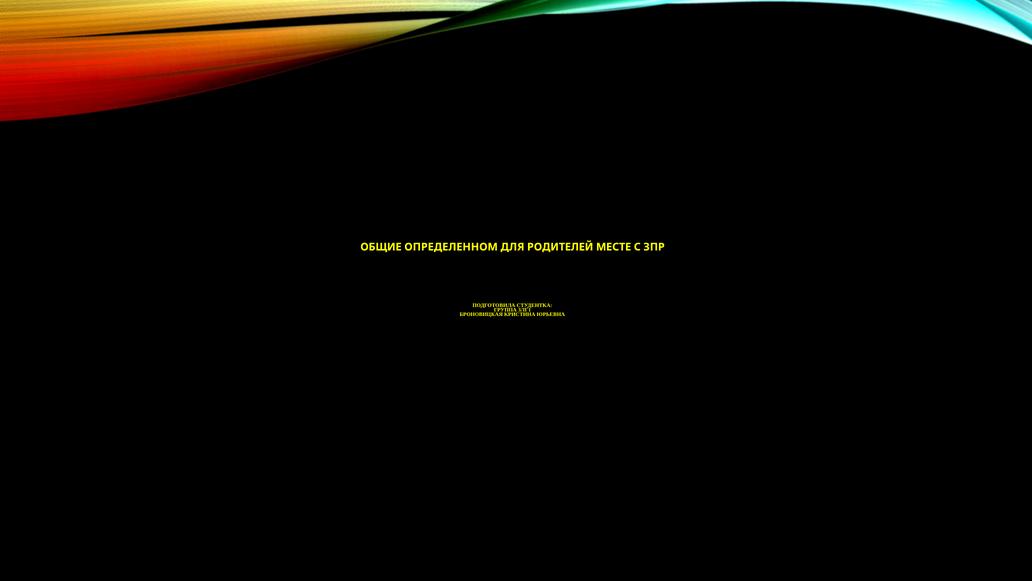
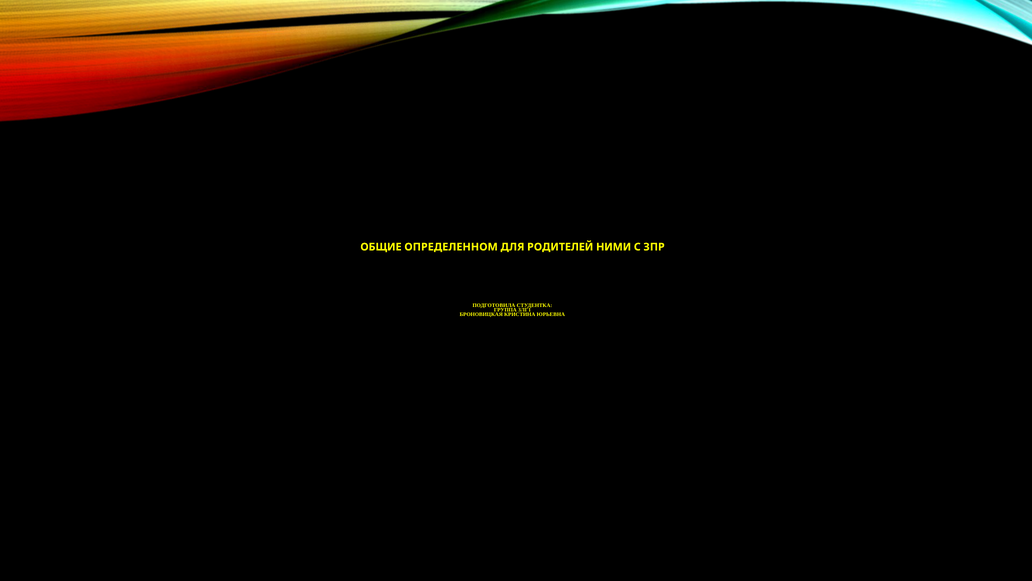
МЕСТЕ: МЕСТЕ -> НИМИ
